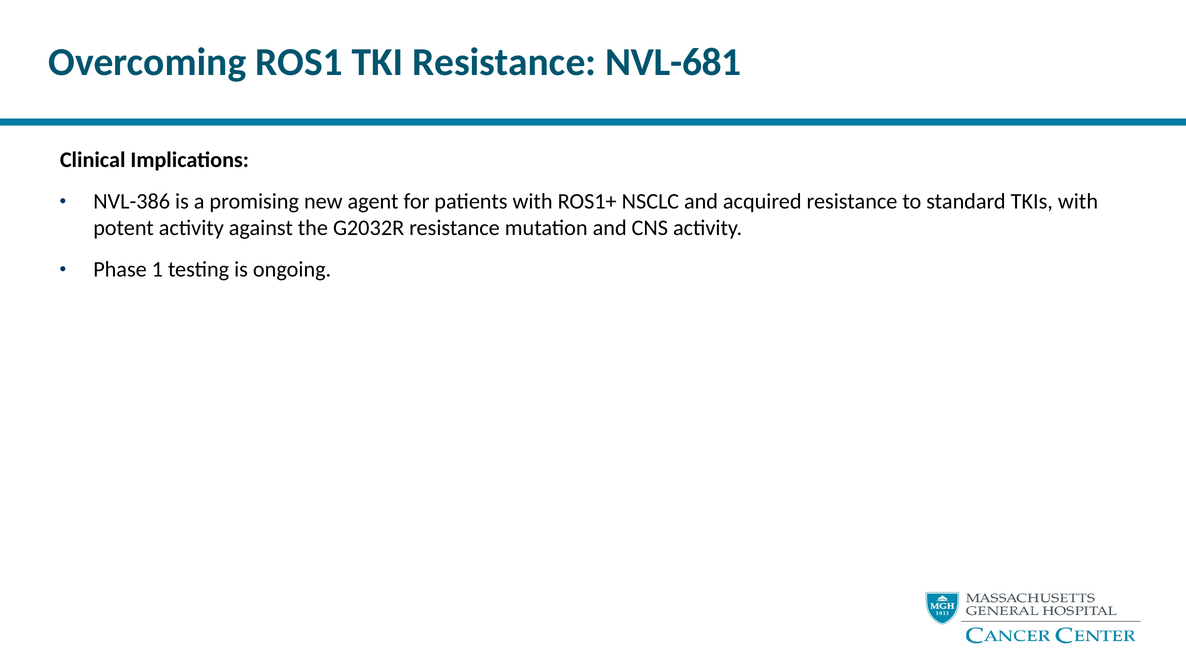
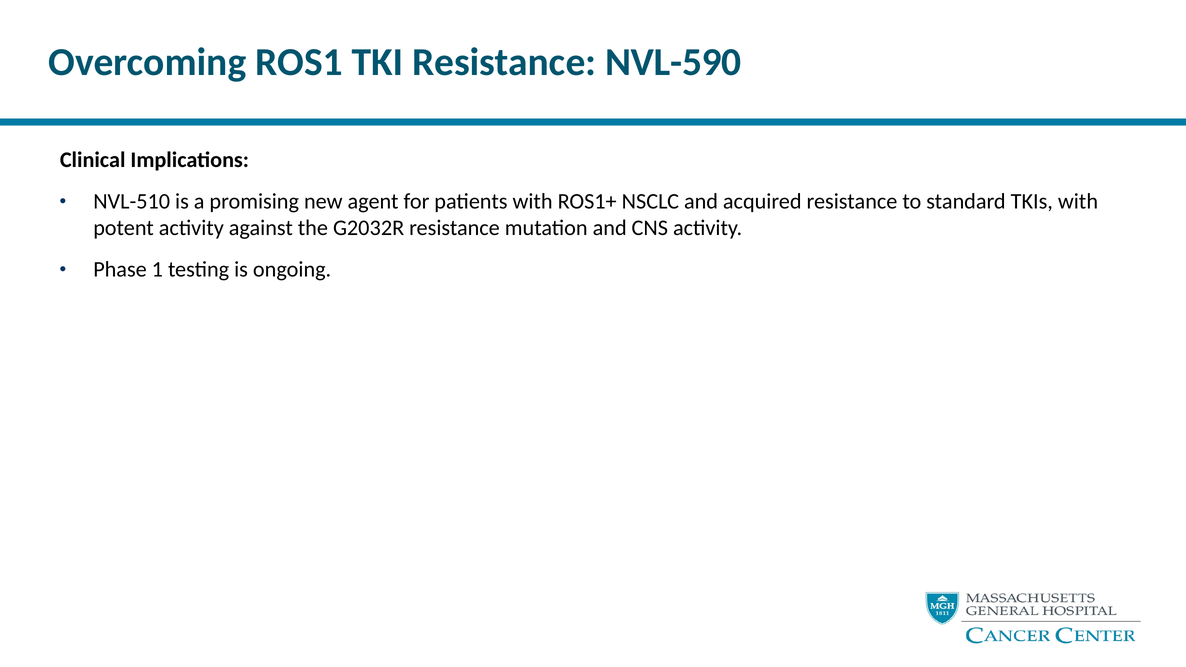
NVL-681: NVL-681 -> NVL-590
NVL-386: NVL-386 -> NVL-510
